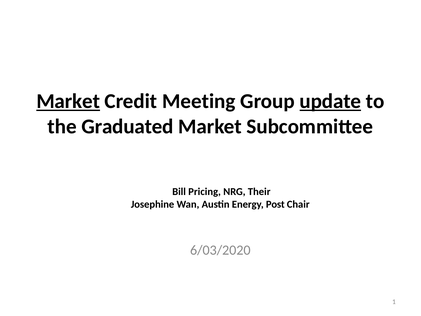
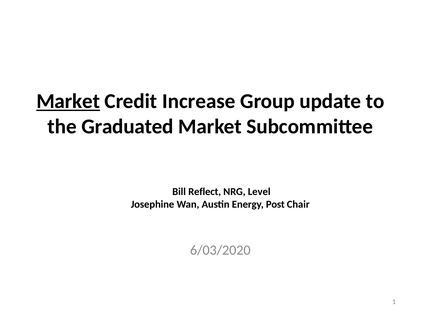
Meeting: Meeting -> Increase
update underline: present -> none
Pricing: Pricing -> Reflect
Their: Their -> Level
